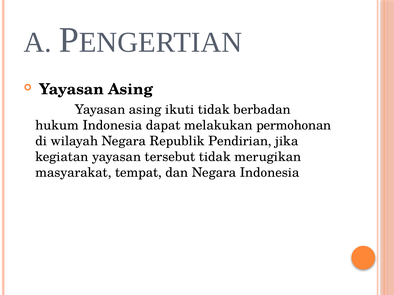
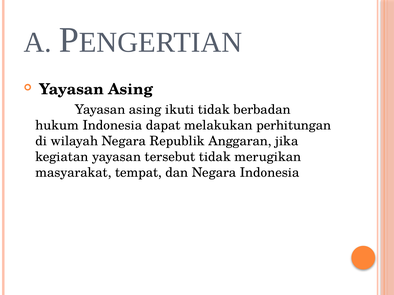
permohonan: permohonan -> perhitungan
Pendirian: Pendirian -> Anggaran
